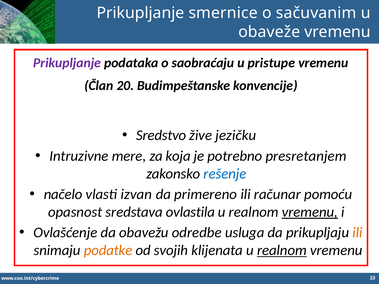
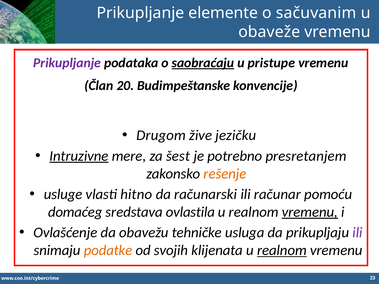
smernice: smernice -> elemente
saobraćaju underline: none -> present
Sredstvo: Sredstvo -> Drugom
Intruzivne underline: none -> present
koja: koja -> šest
rešenje colour: blue -> orange
načelo: načelo -> usluge
izvan: izvan -> hitno
primereno: primereno -> računarski
opasnost: opasnost -> domaćeg
odredbe: odredbe -> tehničke
ili at (357, 233) colour: orange -> purple
